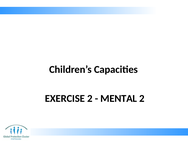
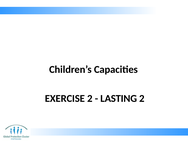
MENTAL: MENTAL -> LASTING
